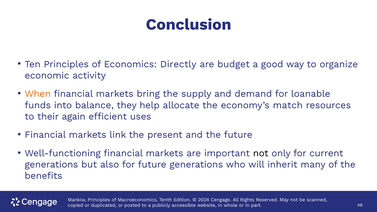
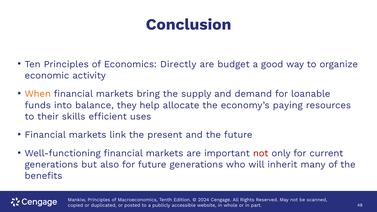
match: match -> paying
again: again -> skills
not at (261, 153) colour: black -> red
